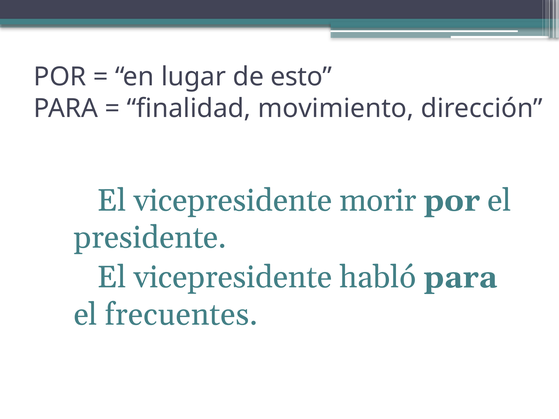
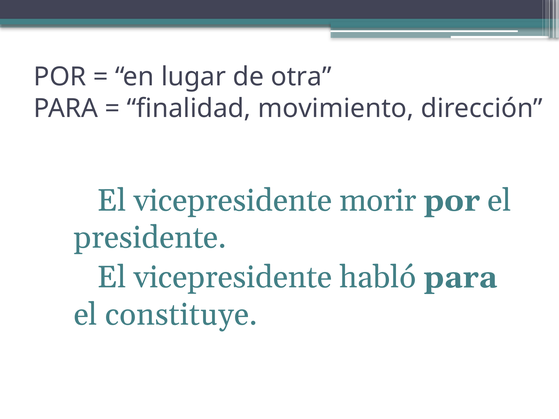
esto: esto -> otra
frecuentes: frecuentes -> constituye
